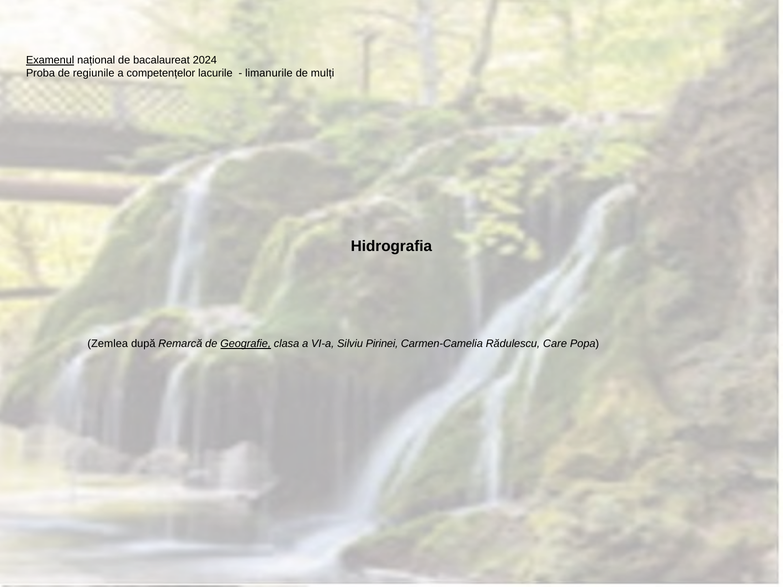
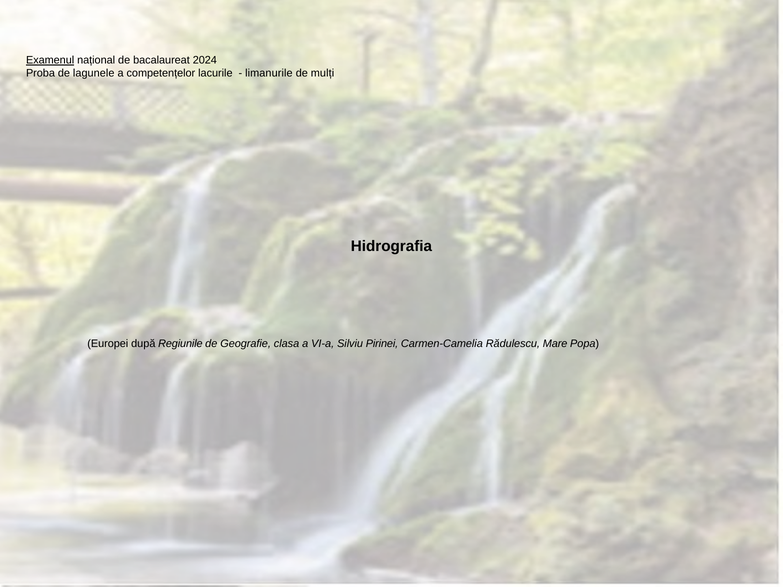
regiunile: regiunile -> lagunele
Zemlea: Zemlea -> Europei
Remarcă: Remarcă -> Regiunile
Geografie underline: present -> none
Care: Care -> Mare
